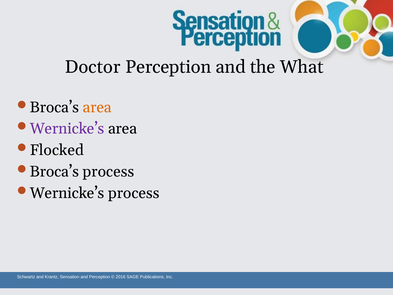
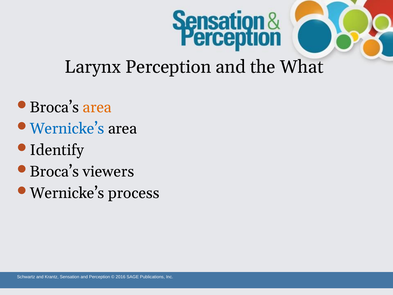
Doctor: Doctor -> Larynx
Wernicke’s at (67, 129) colour: purple -> blue
Flocked: Flocked -> Identify
Broca’s process: process -> viewers
